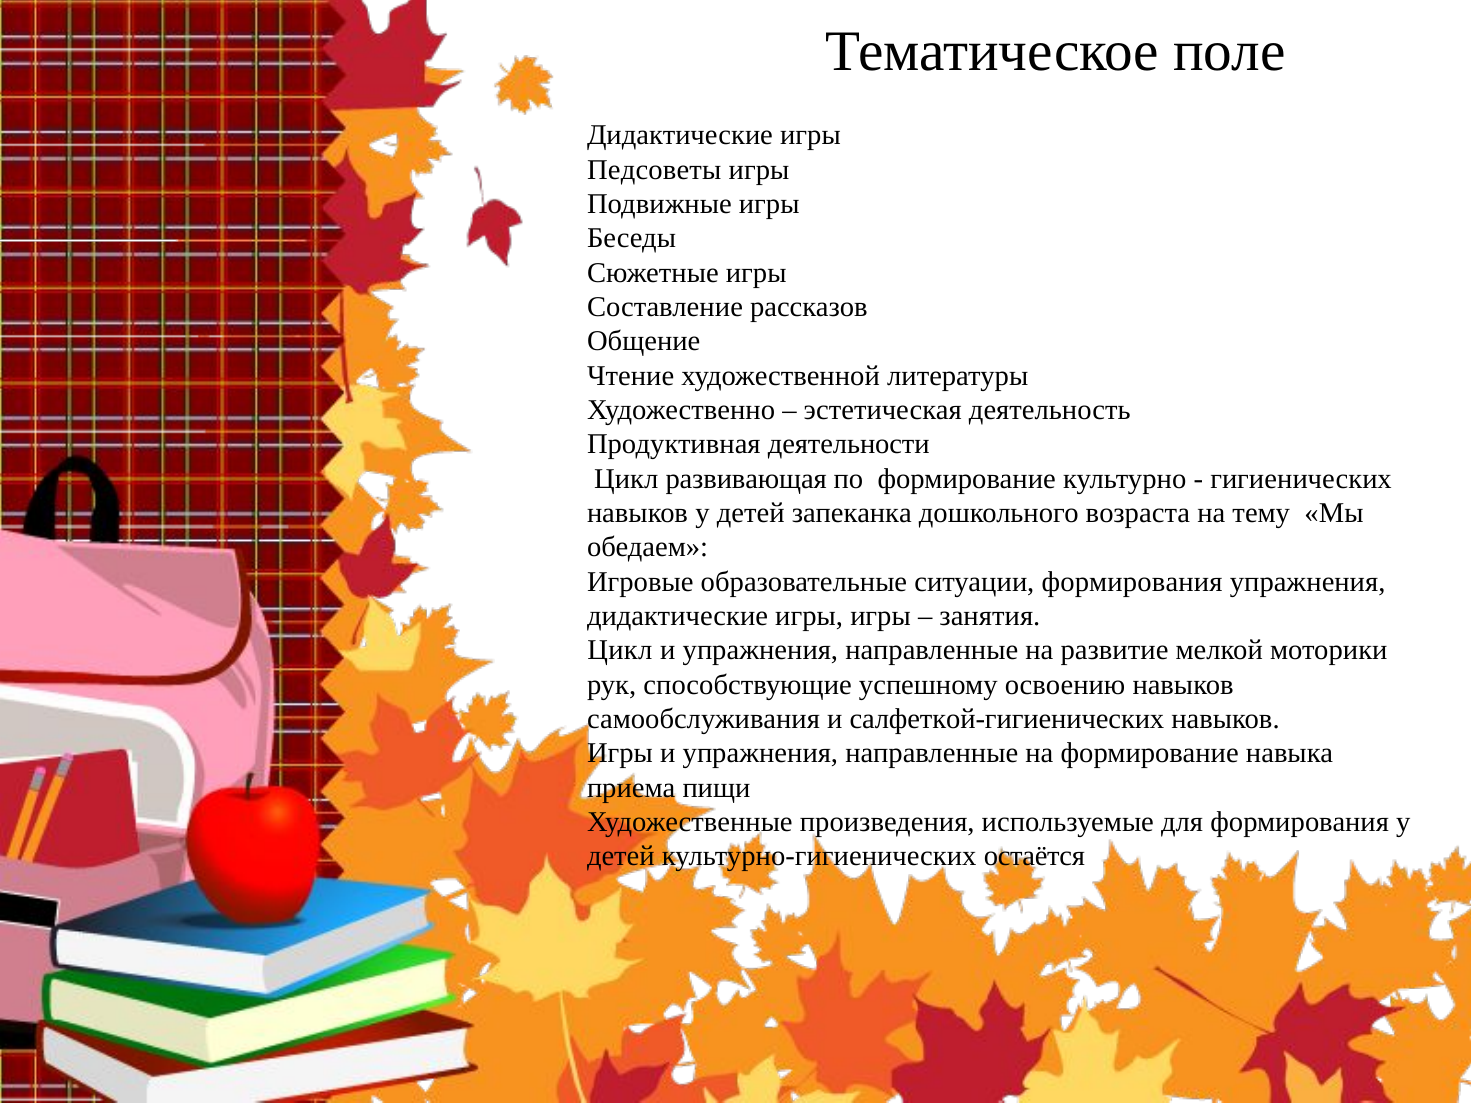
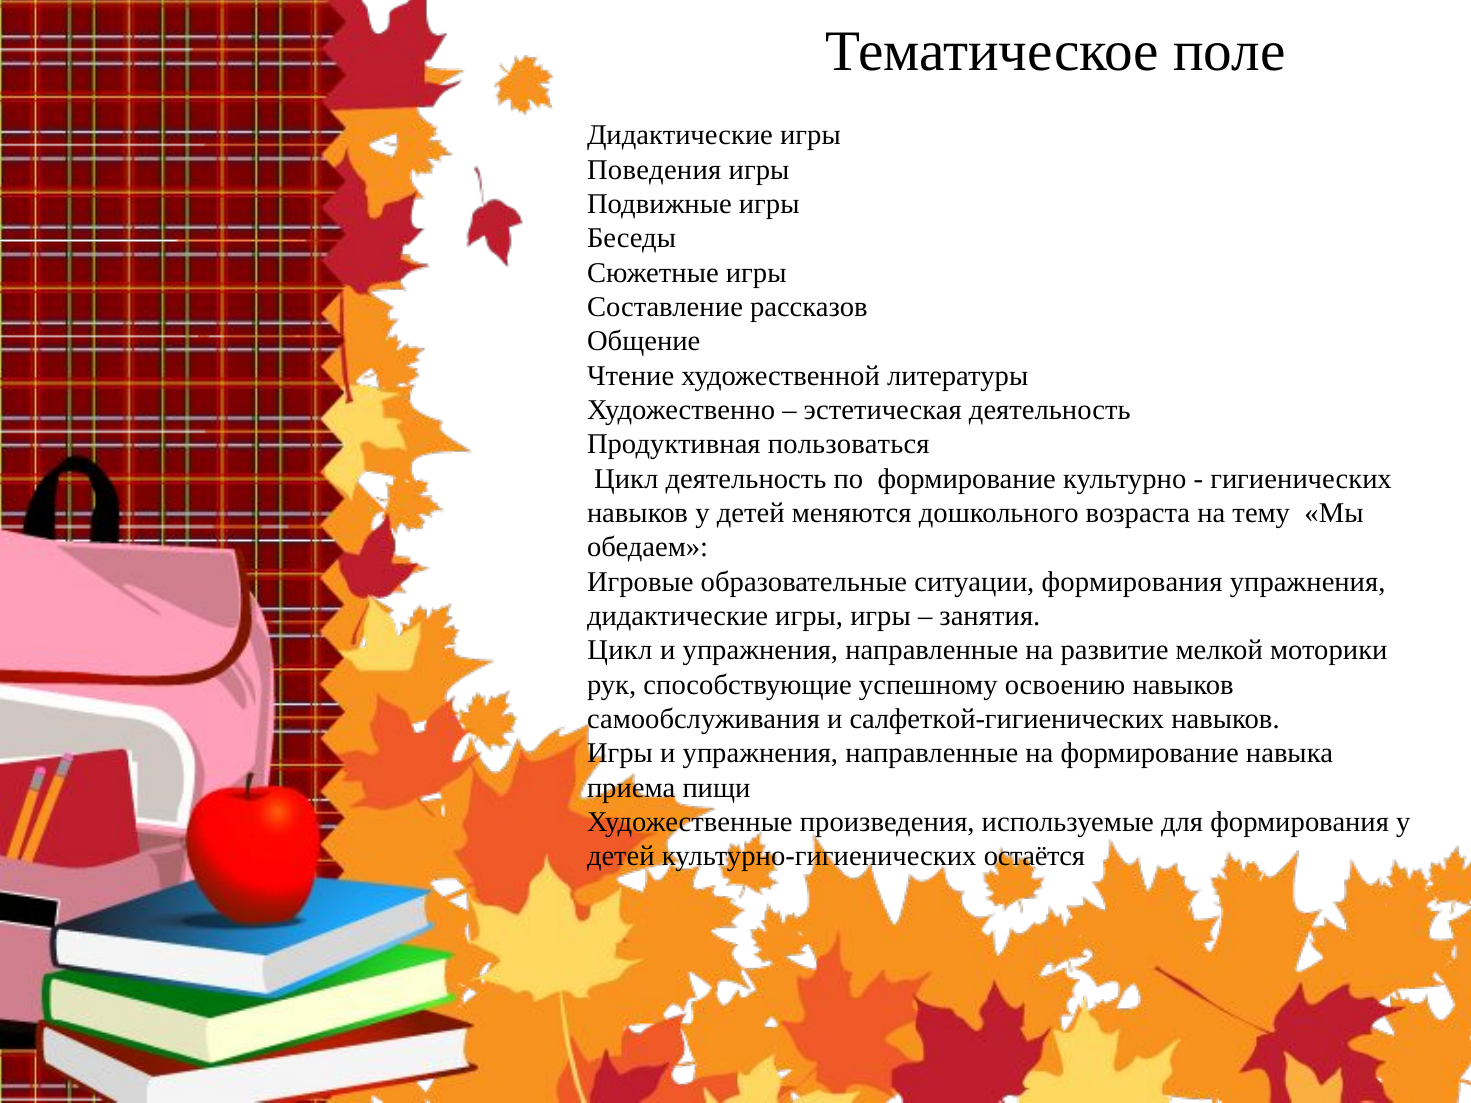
Педсоветы: Педсоветы -> Поведения
деятельности: деятельности -> пользоваться
Цикл развивающая: развивающая -> деятельность
запеканка: запеканка -> меняются
